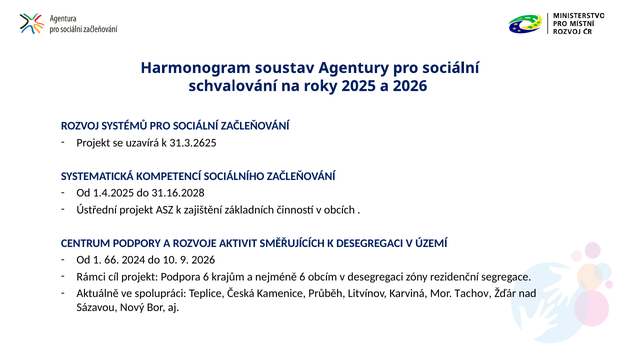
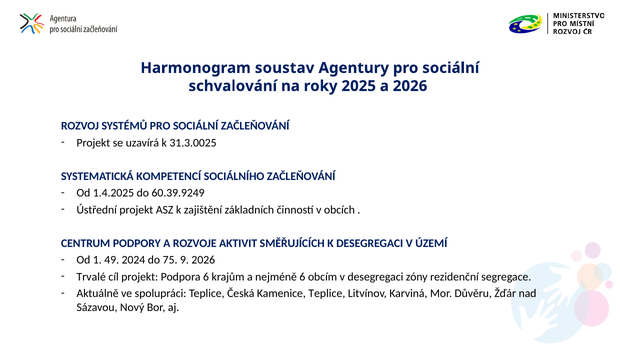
31.3.2625: 31.3.2625 -> 31.3.0025
31.16.2028: 31.16.2028 -> 60.39.9249
66: 66 -> 49
10: 10 -> 75
Rámci: Rámci -> Trvalé
Kamenice Průběh: Průběh -> Teplice
Tachov: Tachov -> Důvěru
